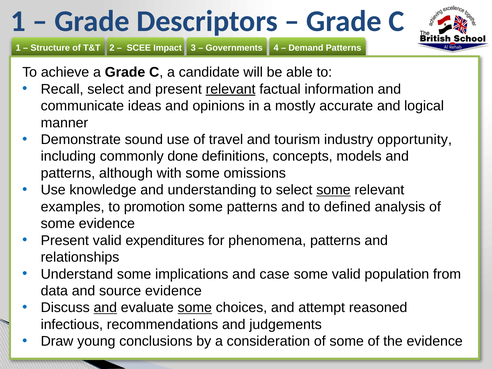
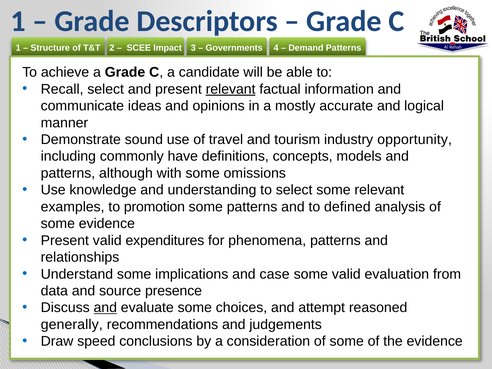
done: done -> have
some at (333, 190) underline: present -> none
population: population -> evaluation
source evidence: evidence -> presence
some at (195, 308) underline: present -> none
infectious: infectious -> generally
young: young -> speed
